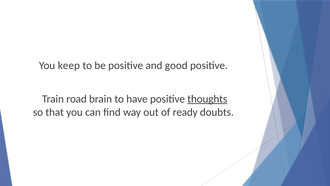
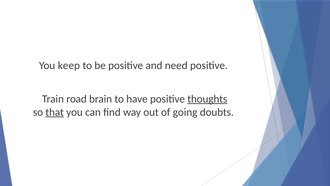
good: good -> need
that underline: none -> present
ready: ready -> going
